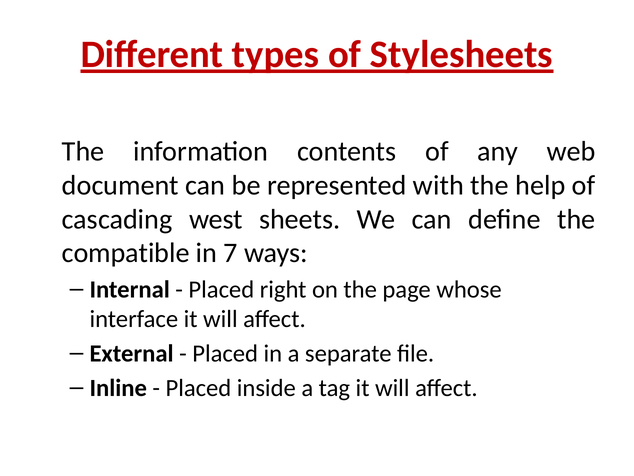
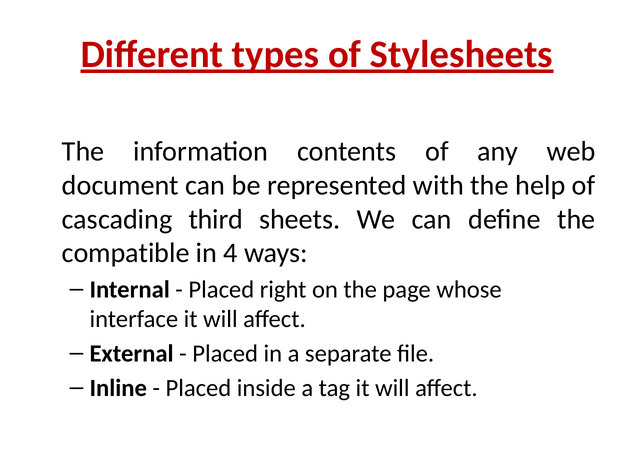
west: west -> third
7: 7 -> 4
